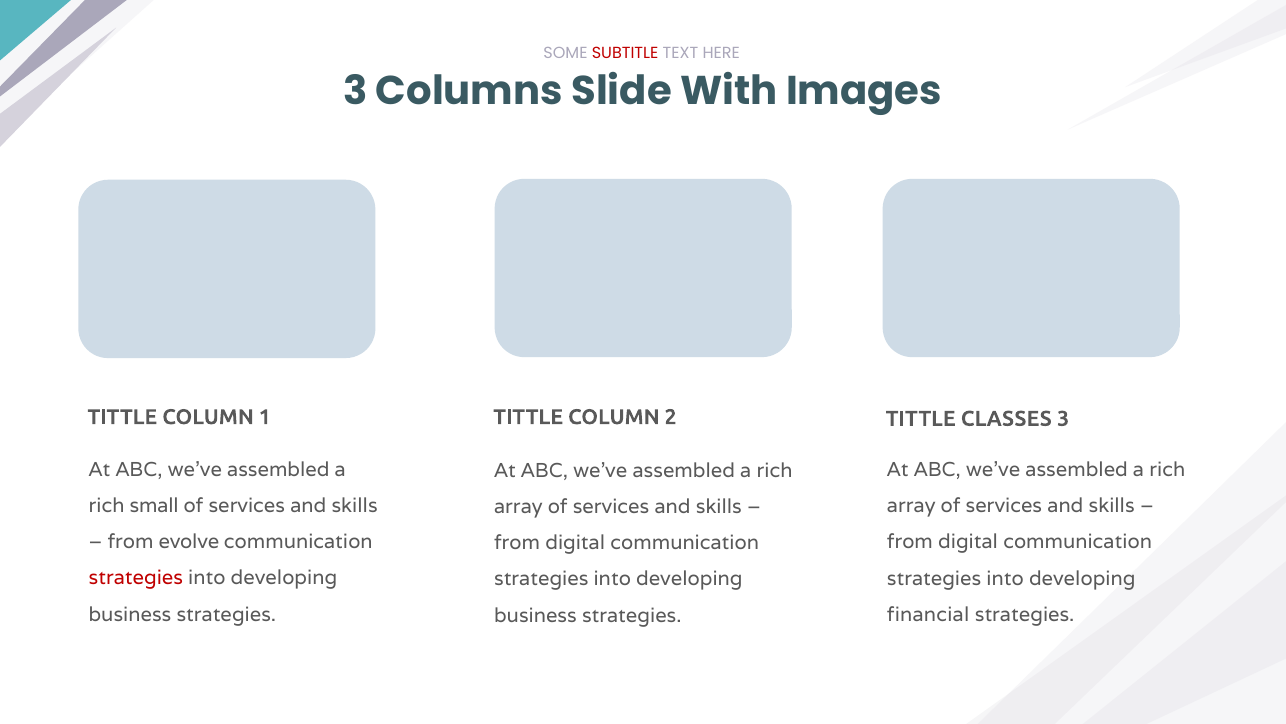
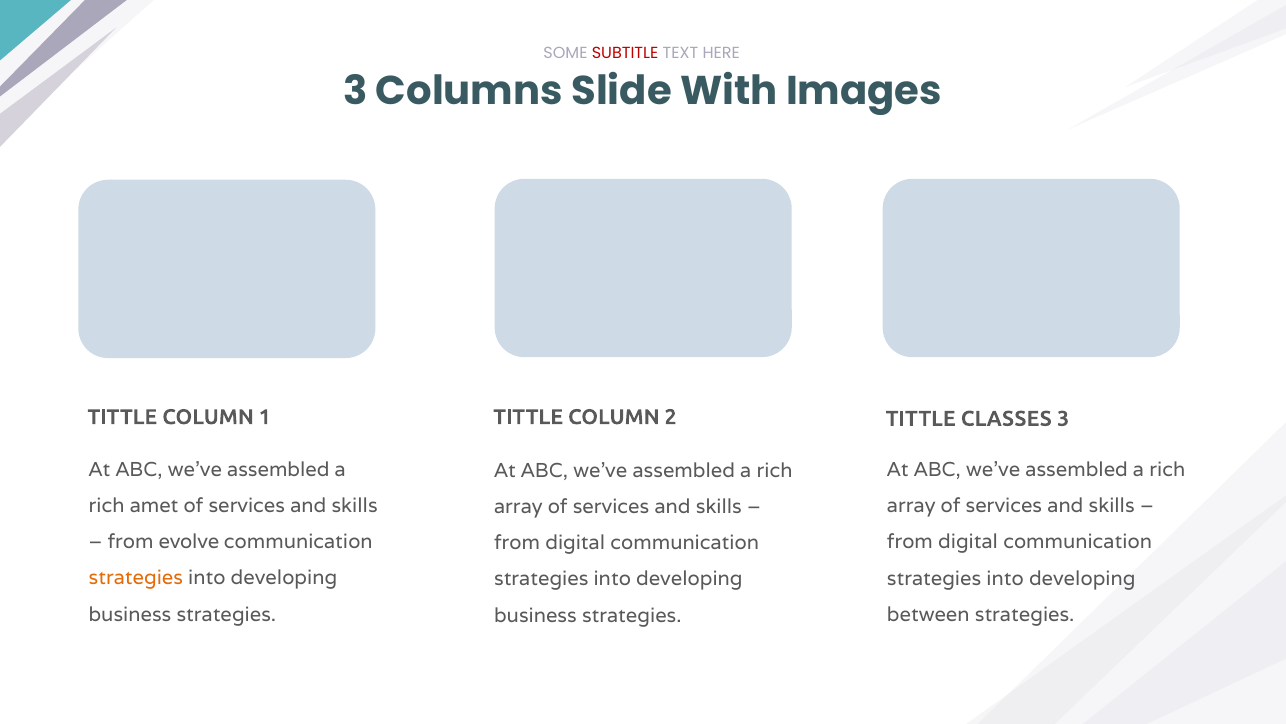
small: small -> amet
strategies at (136, 578) colour: red -> orange
financial: financial -> between
